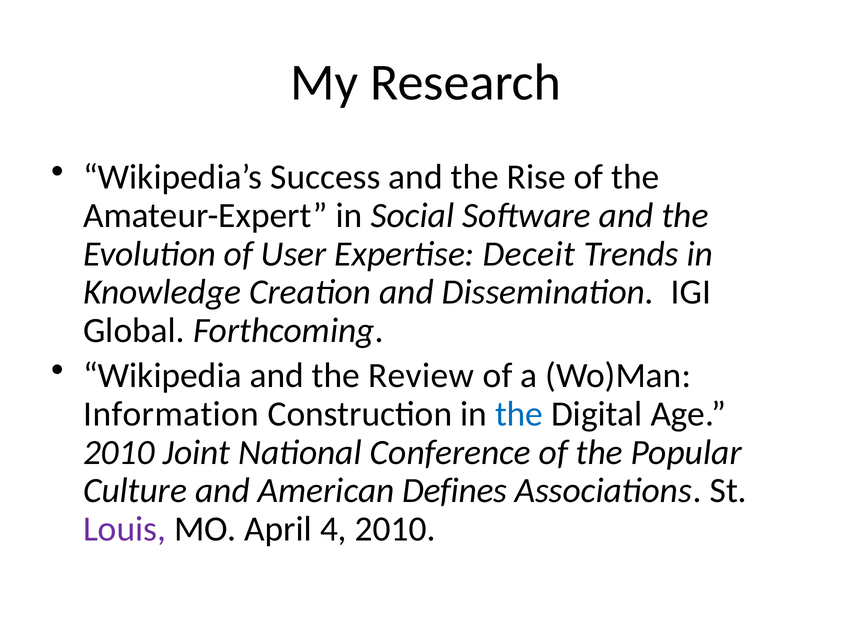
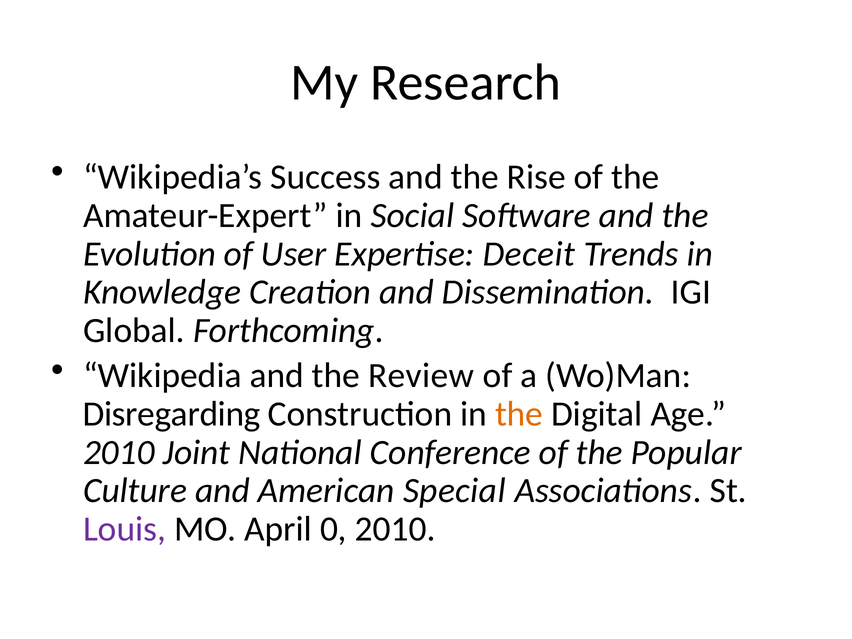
Information: Information -> Disregarding
the at (519, 414) colour: blue -> orange
Defines: Defines -> Special
4: 4 -> 0
